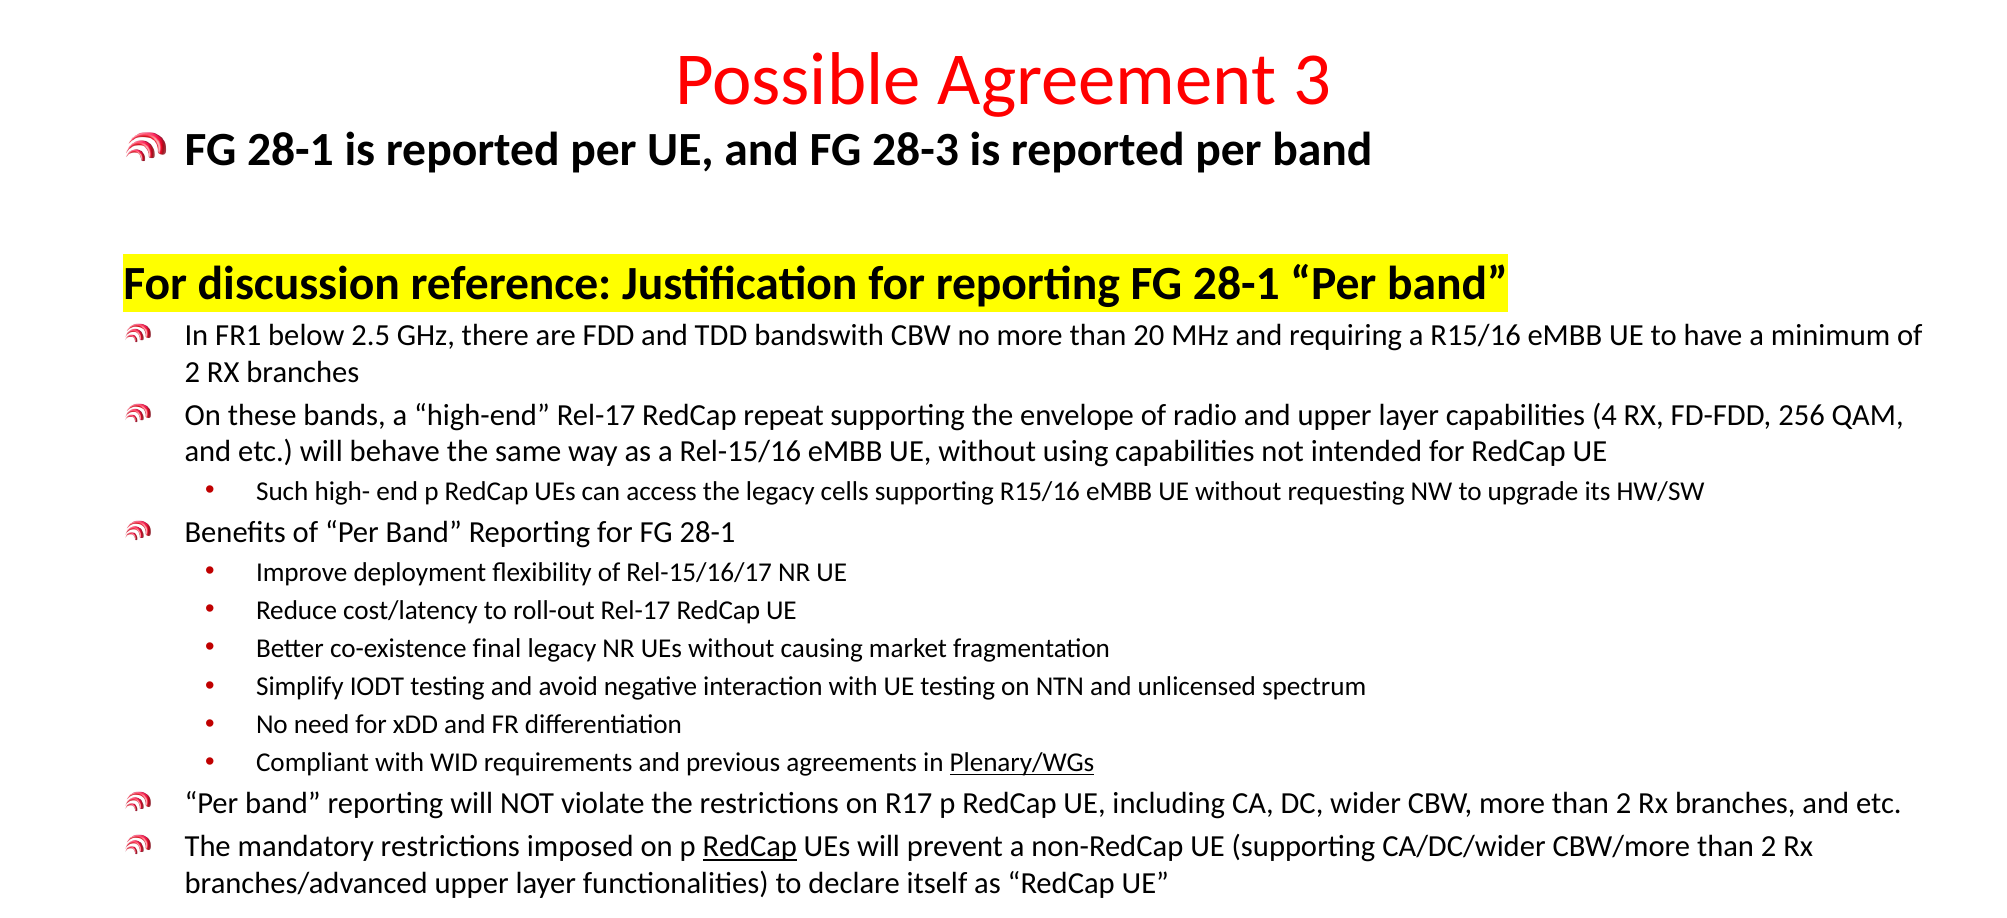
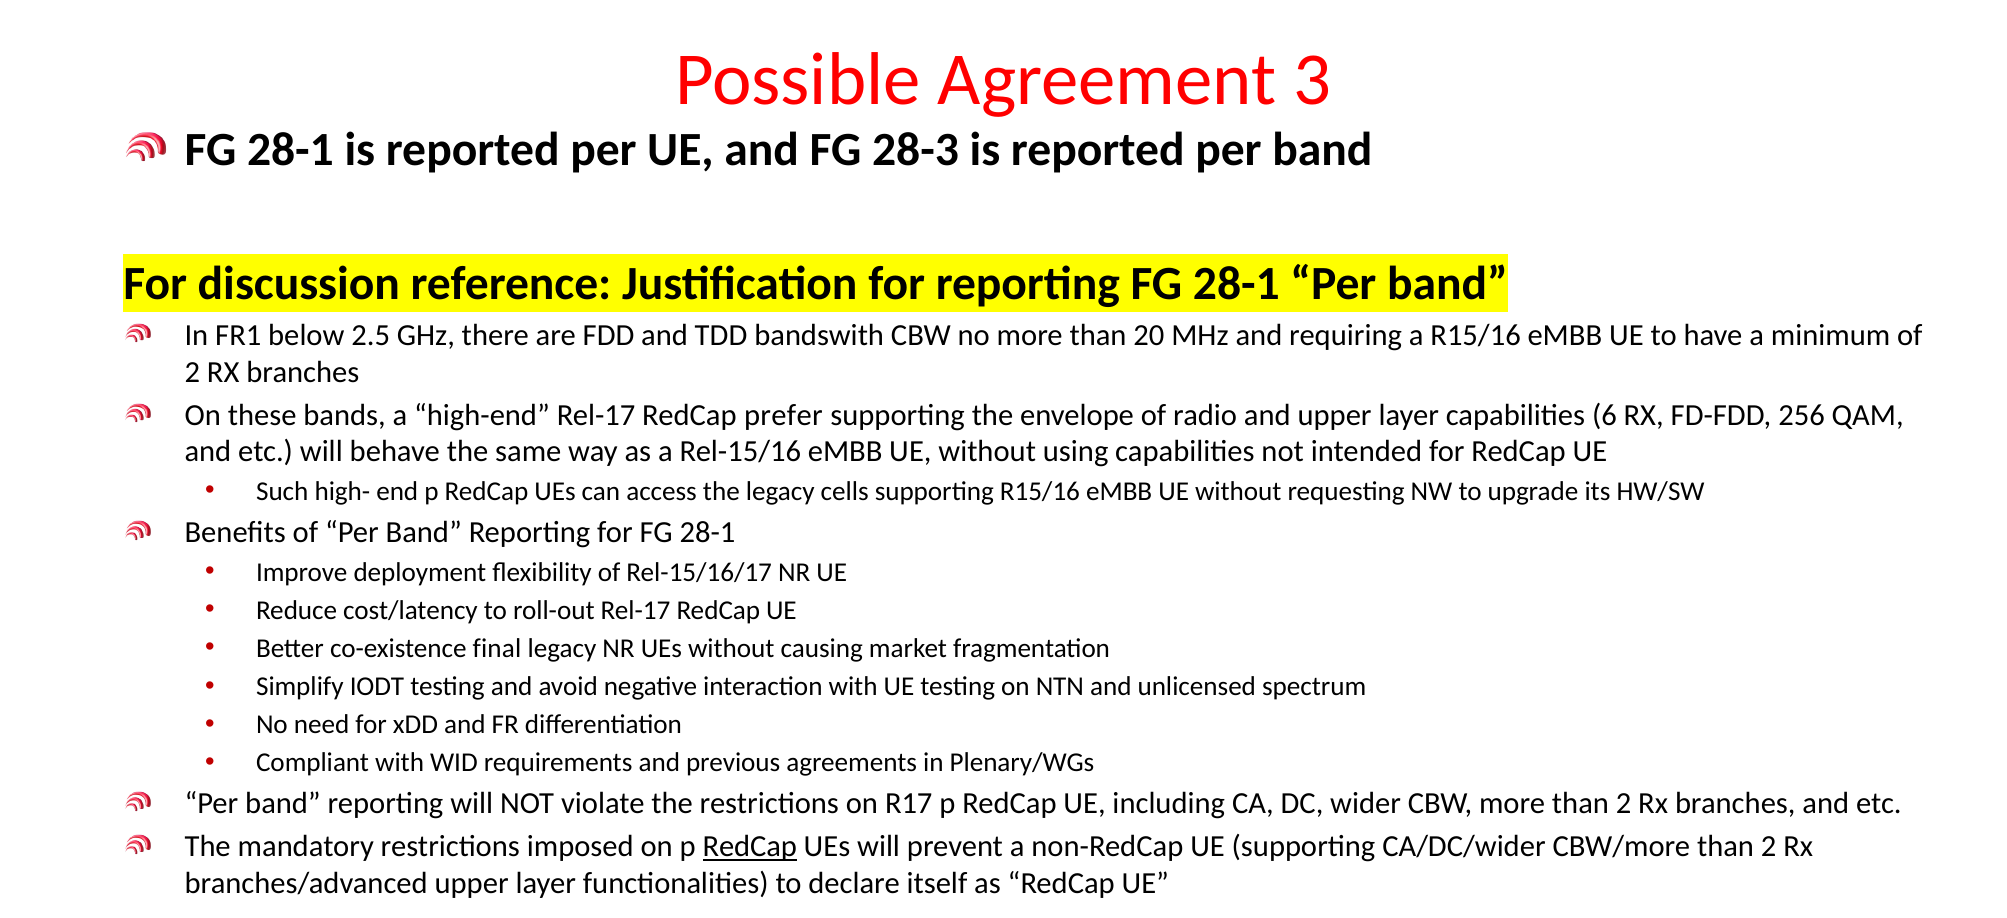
repeat: repeat -> prefer
4: 4 -> 6
Plenary/WGs underline: present -> none
